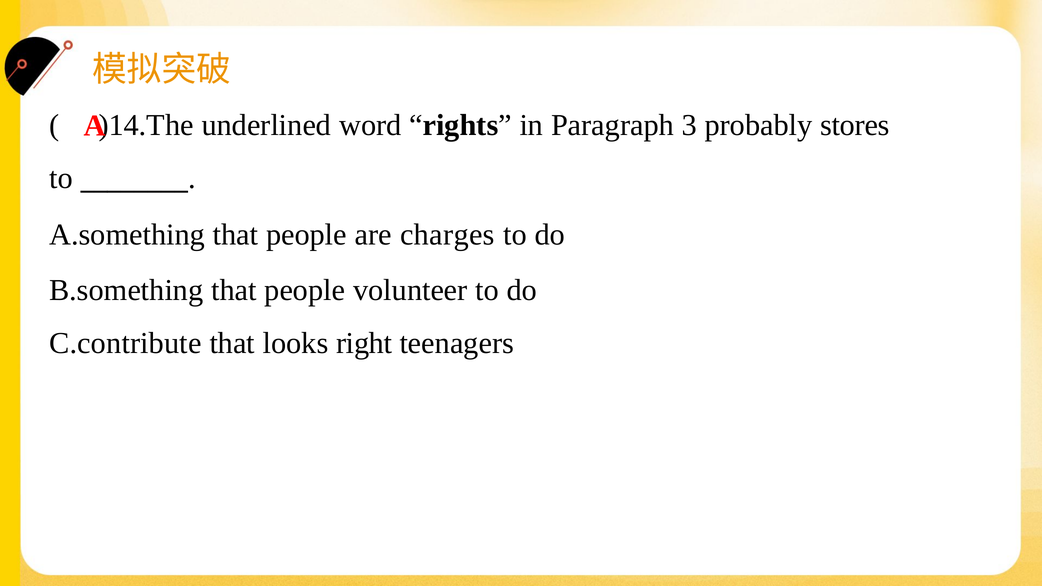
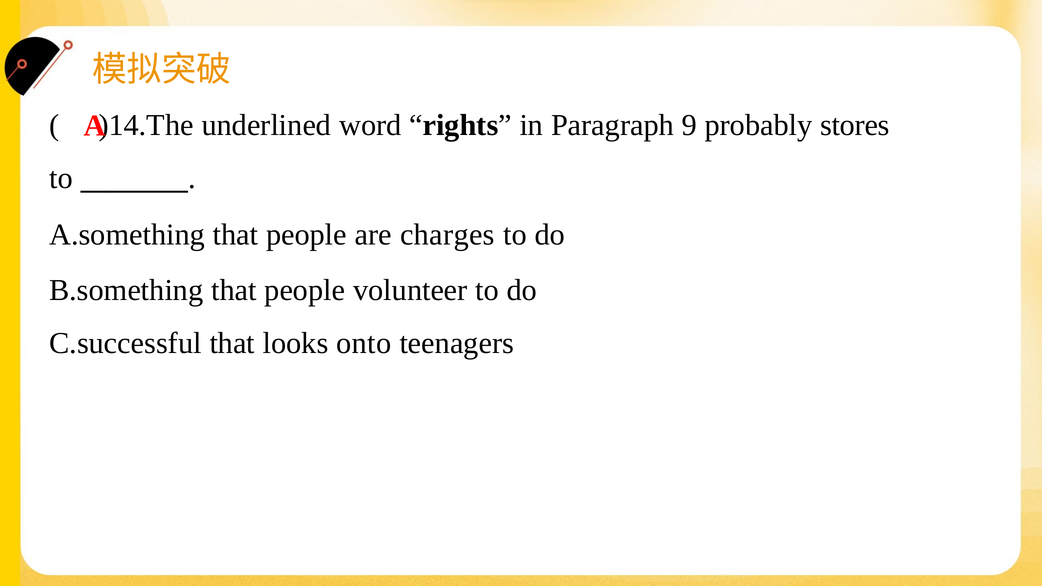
3: 3 -> 9
C.contribute: C.contribute -> C.successful
right: right -> onto
